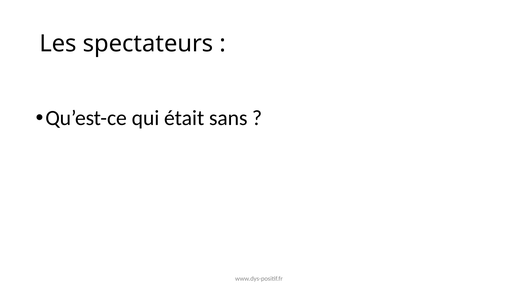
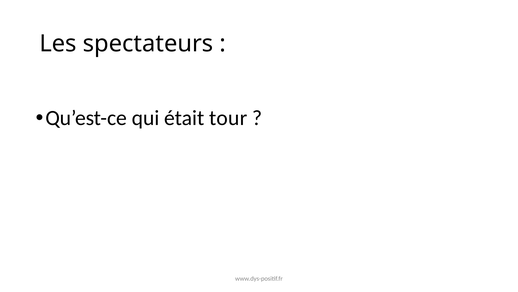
sans: sans -> tour
